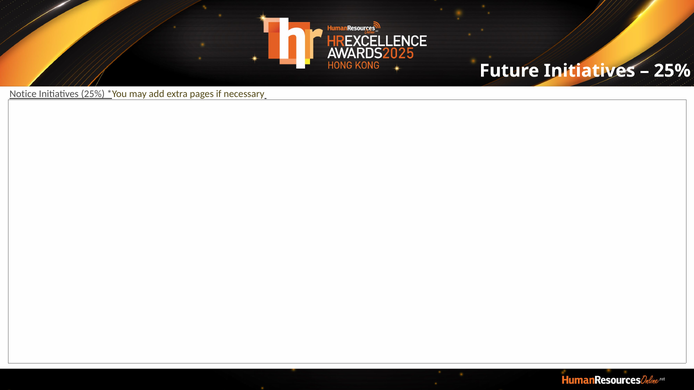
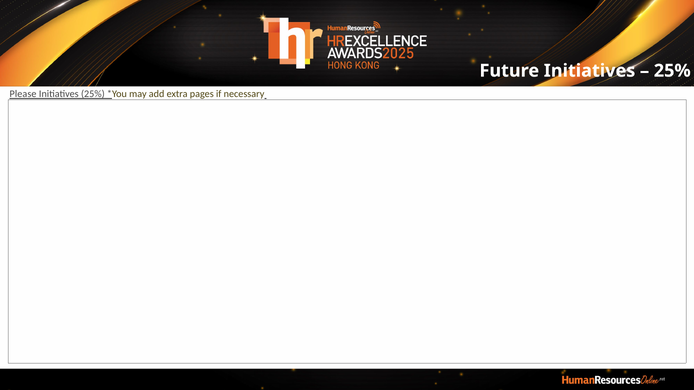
Notice: Notice -> Please
